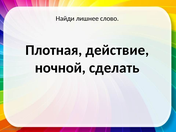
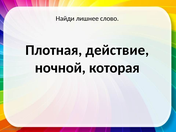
сделать: сделать -> которая
